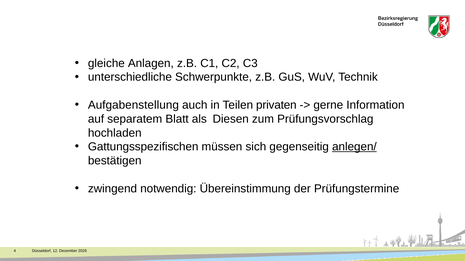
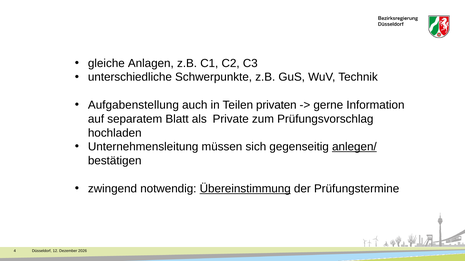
Diesen: Diesen -> Private
Gattungsspezifischen: Gattungsspezifischen -> Unternehmensleitung
Übereinstimmung underline: none -> present
